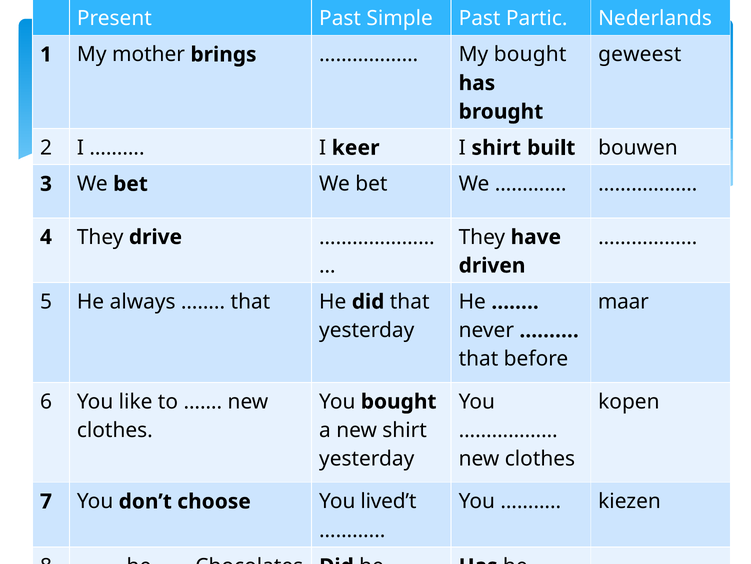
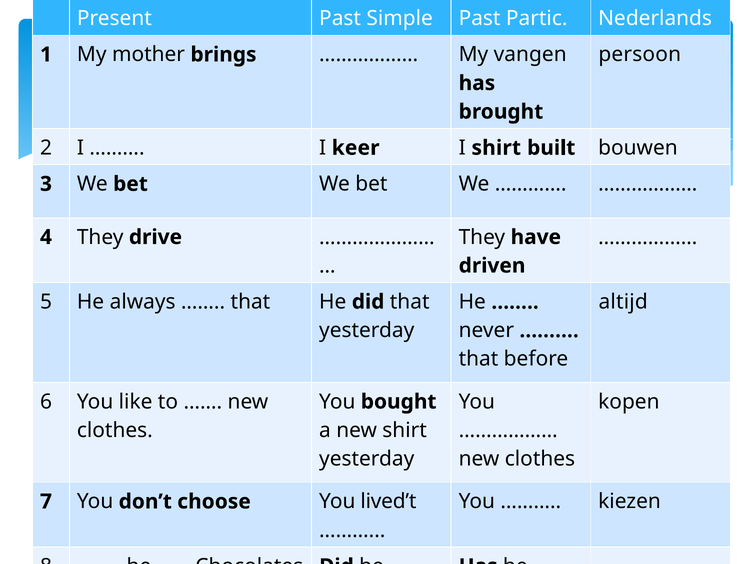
geweest: geweest -> persoon
My bought: bought -> vangen
maar: maar -> altijd
